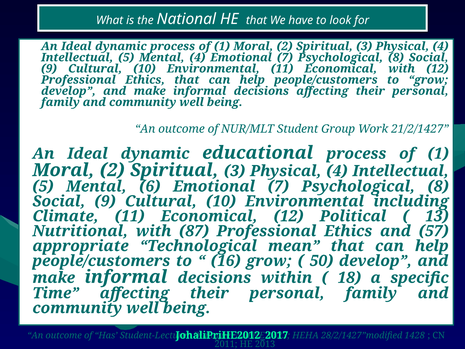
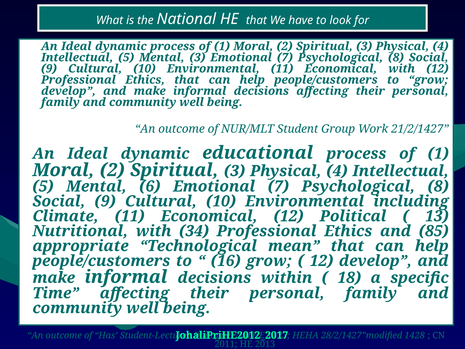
Mental 4: 4 -> 3
87: 87 -> 34
57: 57 -> 85
50 at (321, 261): 50 -> 12
